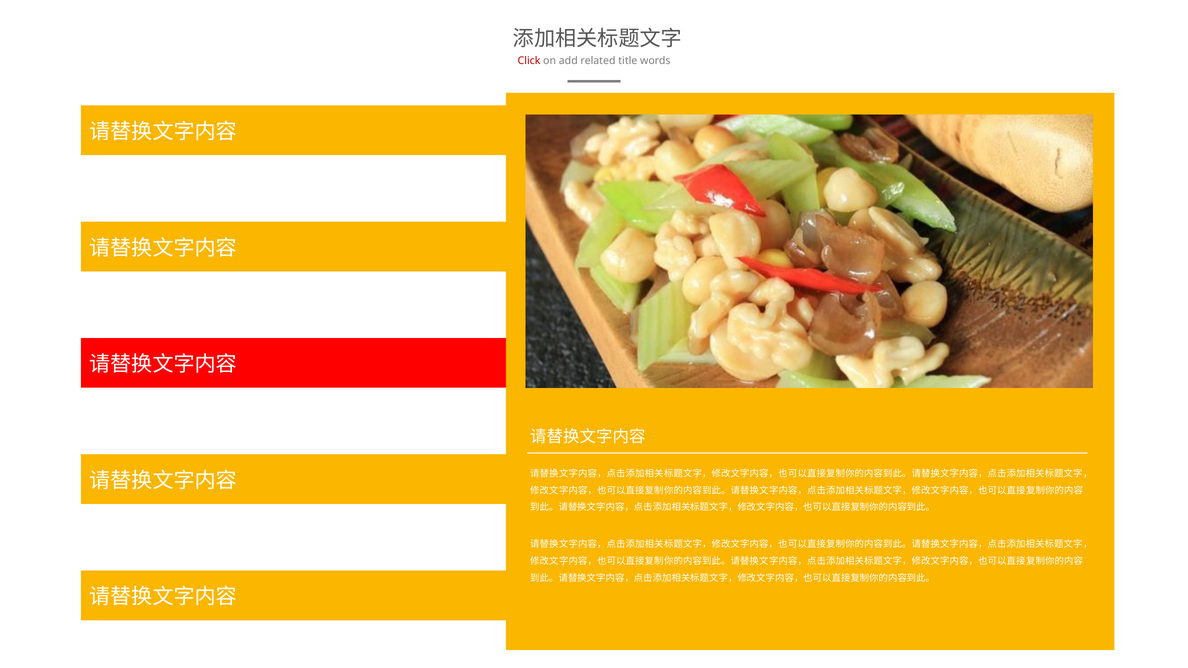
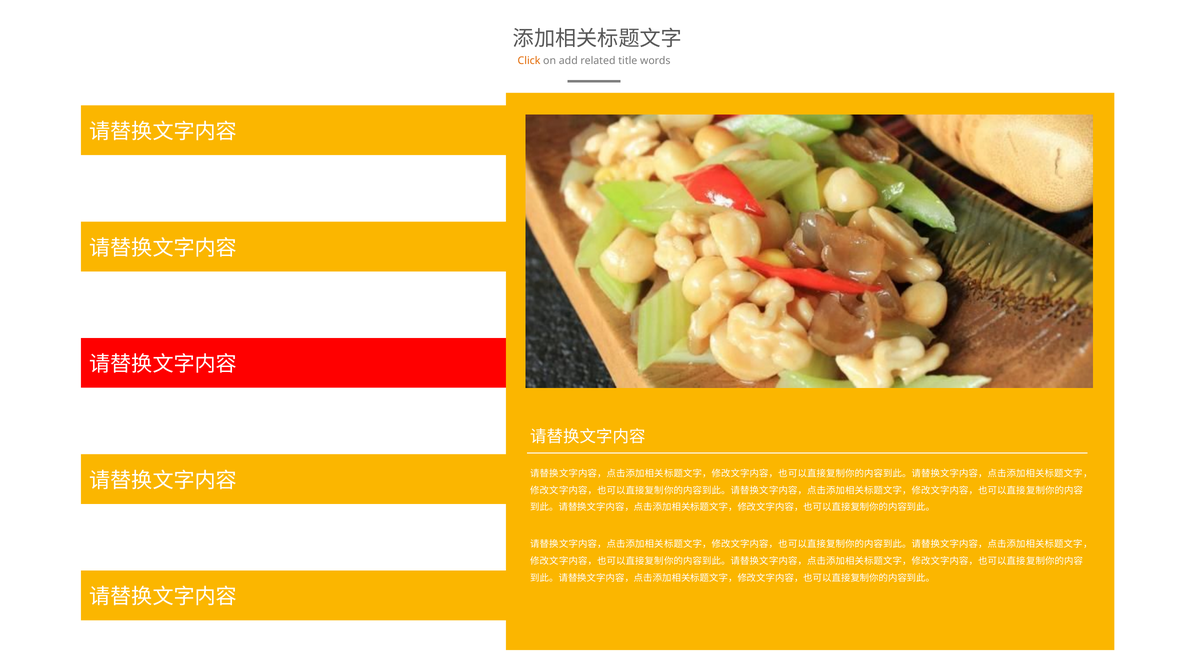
Click colour: red -> orange
